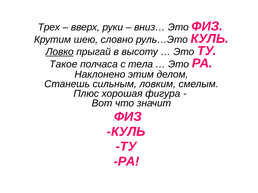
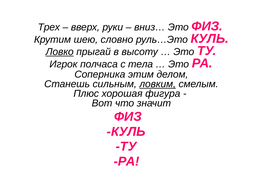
Такое: Такое -> Игрок
Наклонено: Наклонено -> Соперника
ловким underline: none -> present
